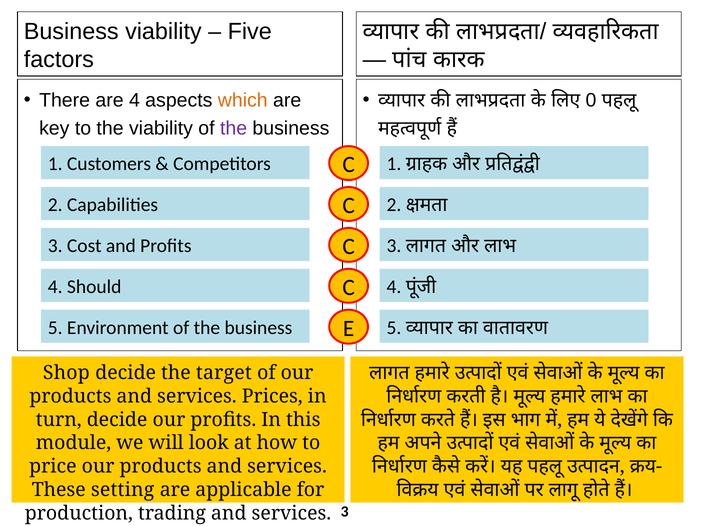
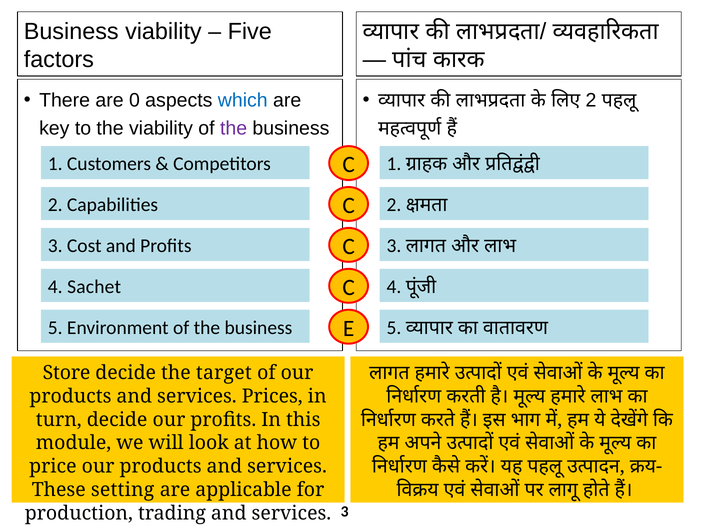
are 4: 4 -> 0
which colour: orange -> blue
0 at (591, 100): 0 -> 2
Should: Should -> Sachet
Shop: Shop -> Store
